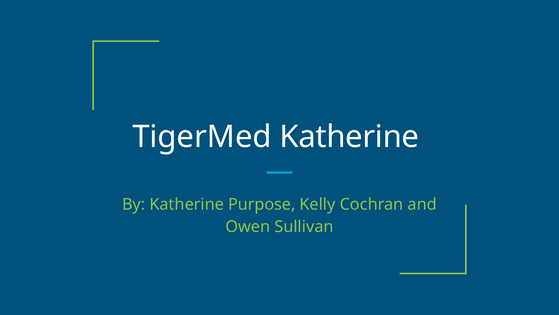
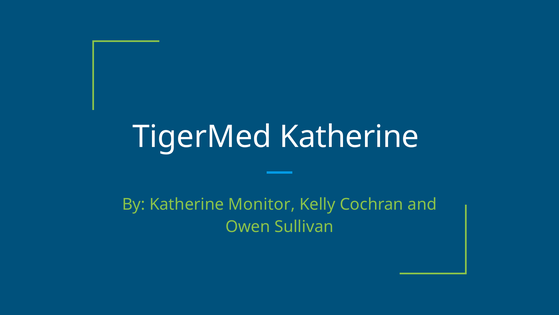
Purpose: Purpose -> Monitor
